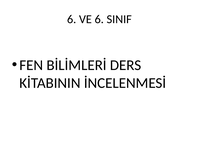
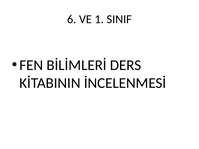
VE 6: 6 -> 1
